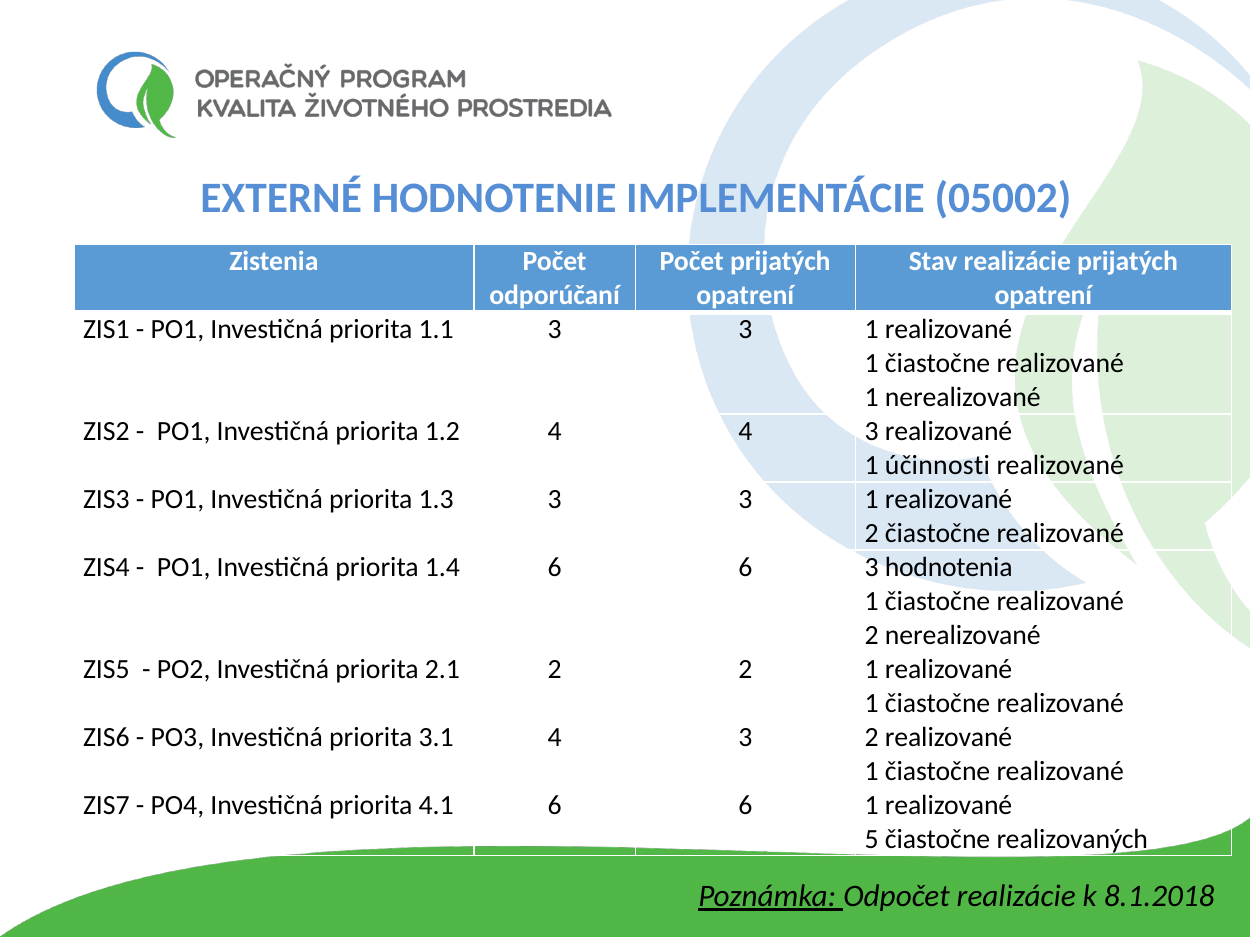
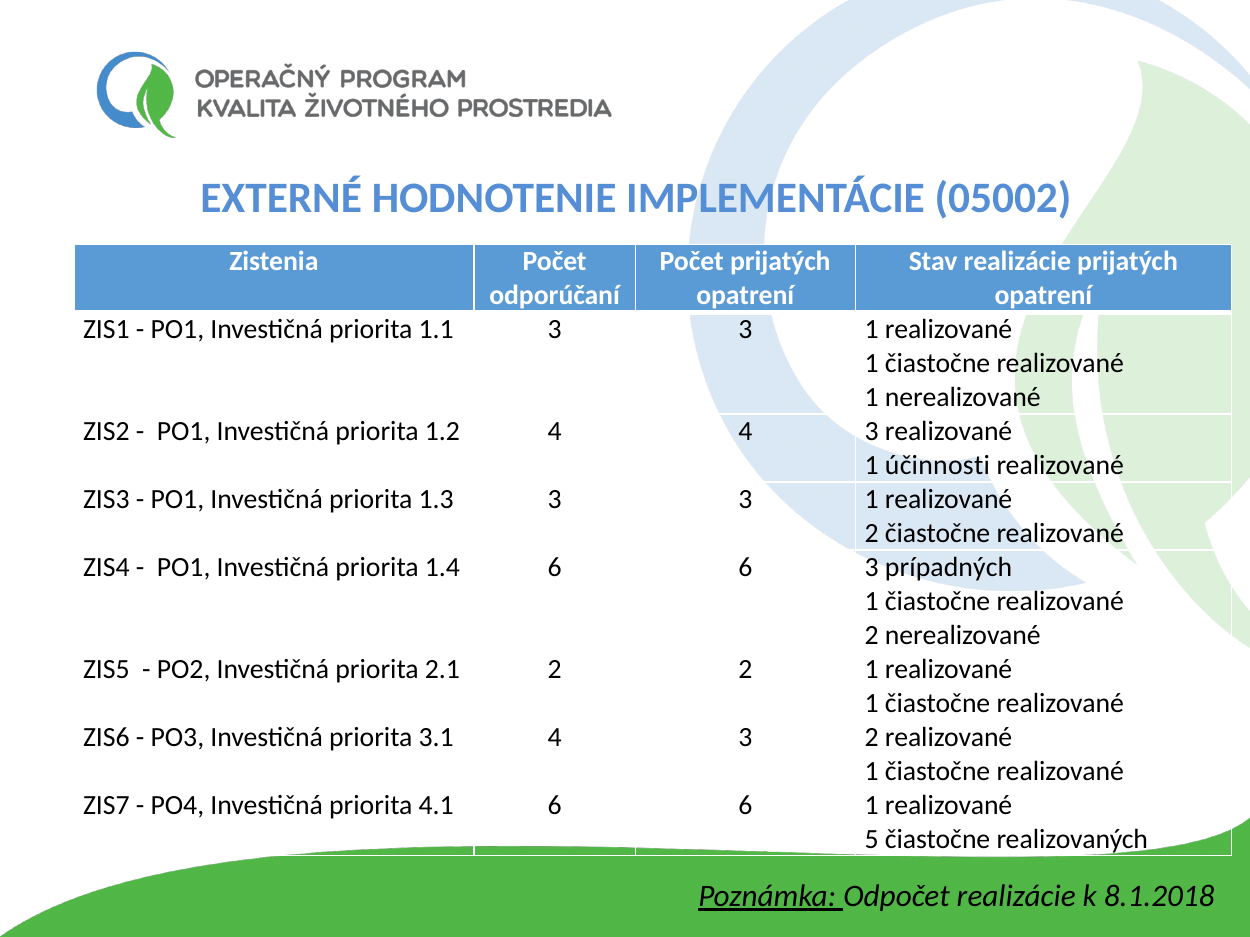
hodnotenia: hodnotenia -> prípadných
